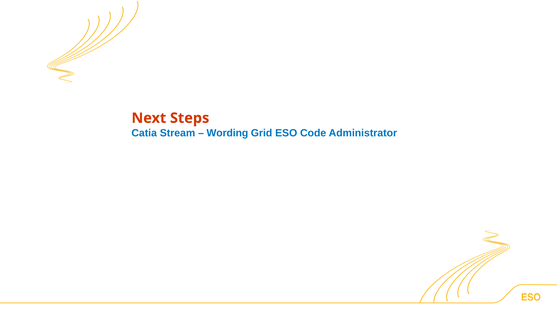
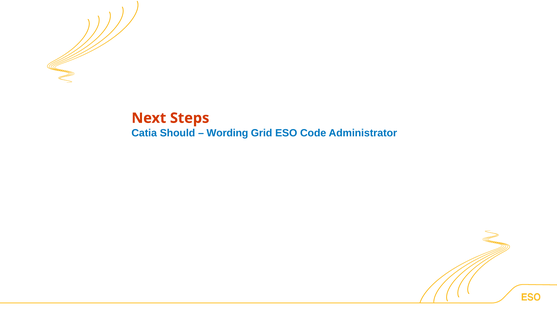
Stream: Stream -> Should
